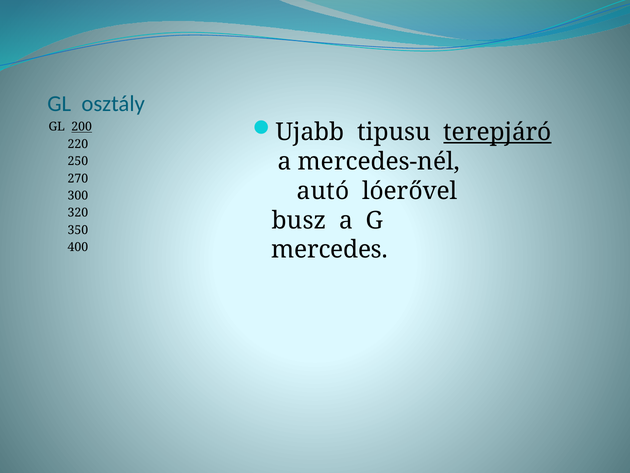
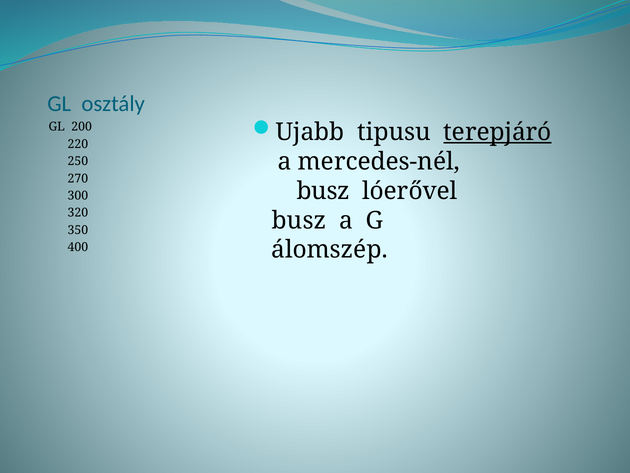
200 underline: present -> none
autó at (323, 191): autó -> busz
mercedes: mercedes -> álomszép
